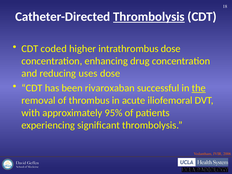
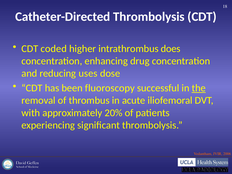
Thrombolysis at (149, 17) underline: present -> none
intrathrombus dose: dose -> does
rivaroxaban: rivaroxaban -> fluoroscopy
95%: 95% -> 20%
